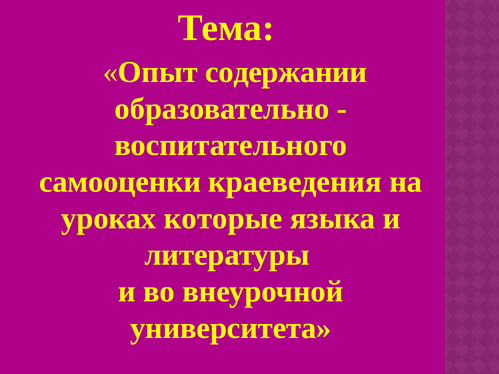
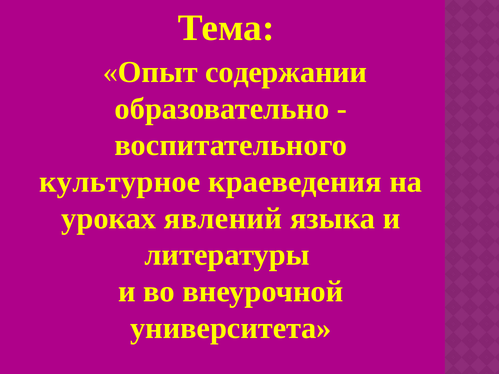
самооценки: самооценки -> культурное
которые: которые -> явлений
